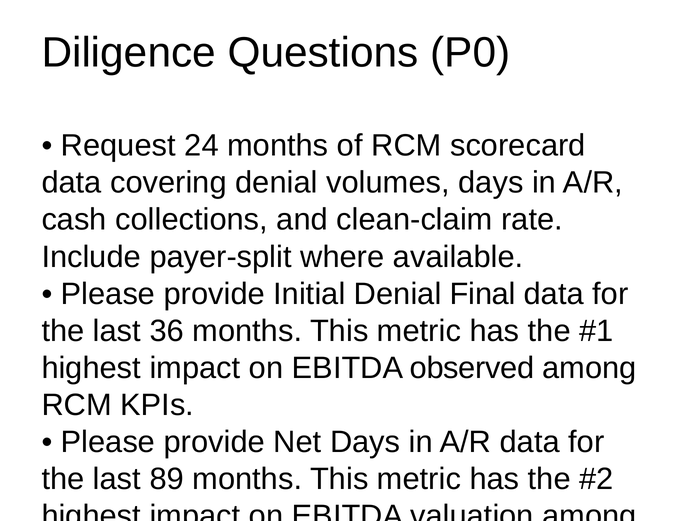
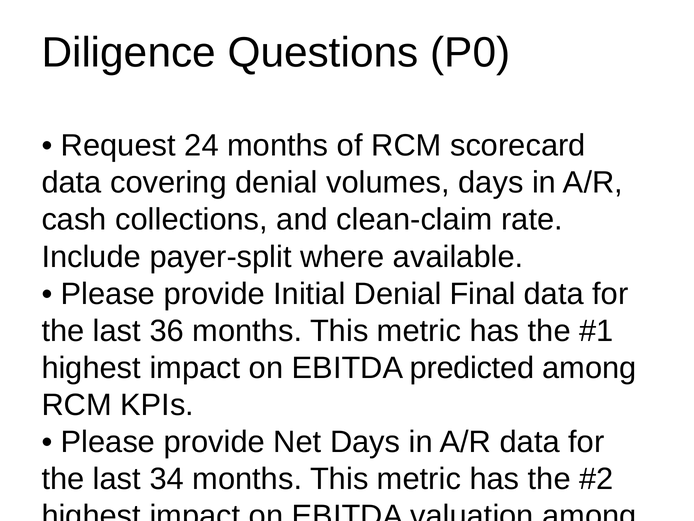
observed: observed -> predicted
89: 89 -> 34
